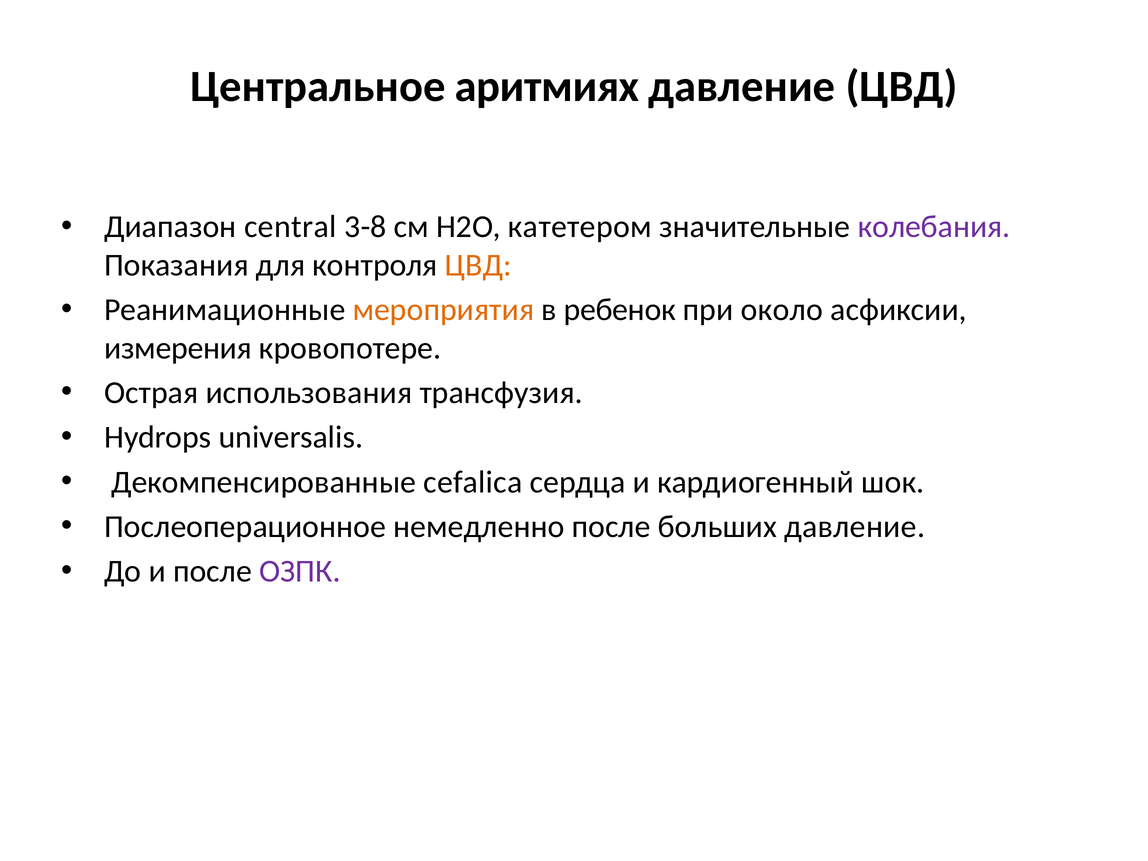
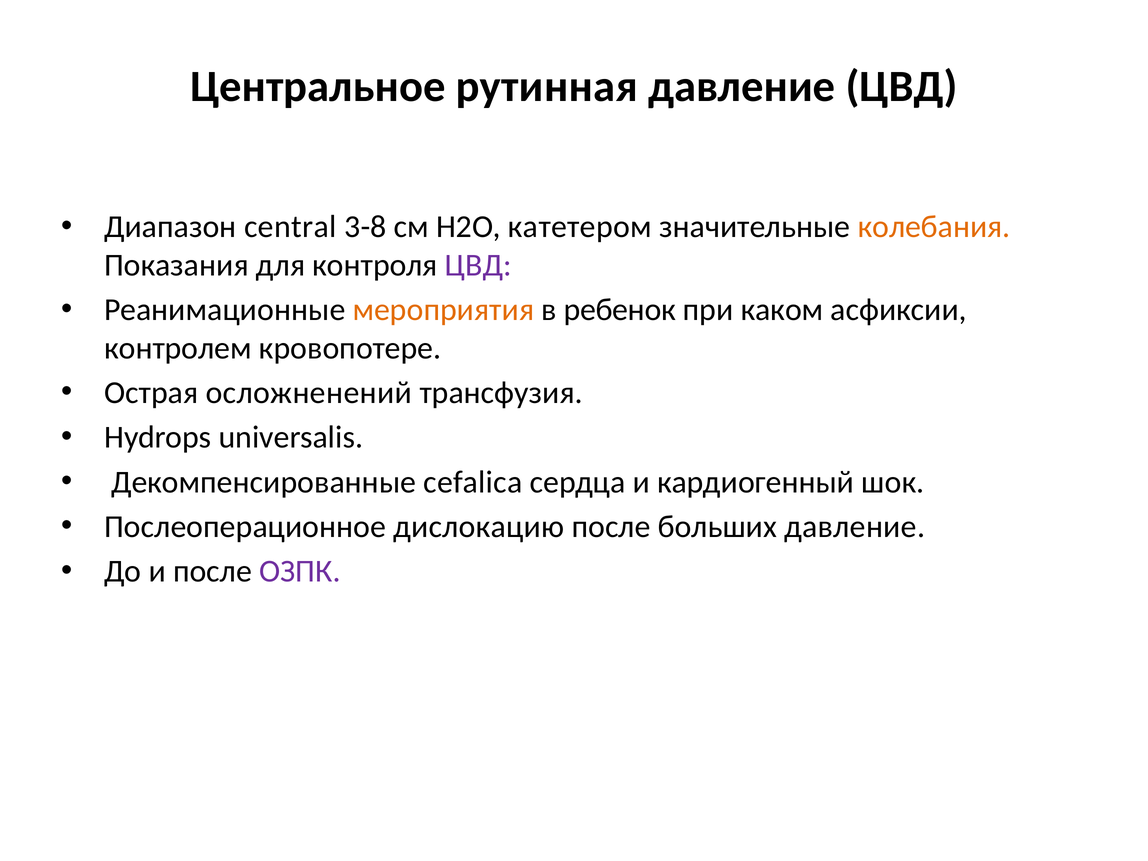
аритмиях: аритмиях -> рутинная
колебания colour: purple -> orange
ЦВД at (478, 265) colour: orange -> purple
около: около -> каком
измерения: измерения -> контролем
использования: использования -> осложненений
немедленно: немедленно -> дислокацию
